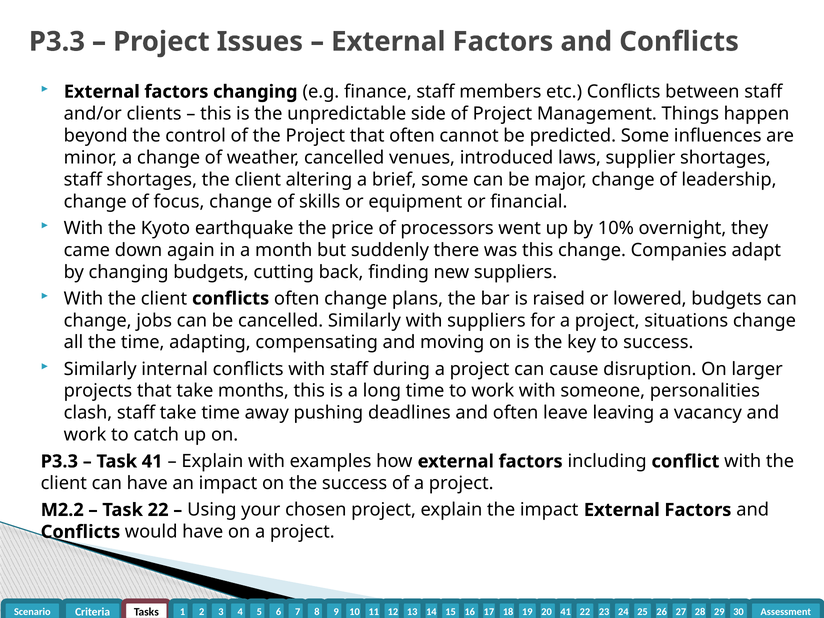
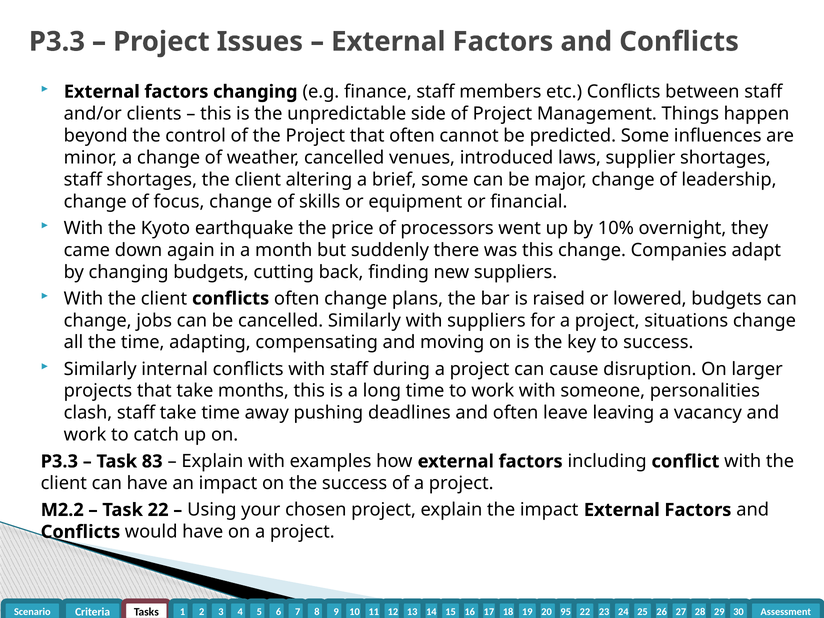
Task 41: 41 -> 83
41 at (566, 612): 41 -> 95
